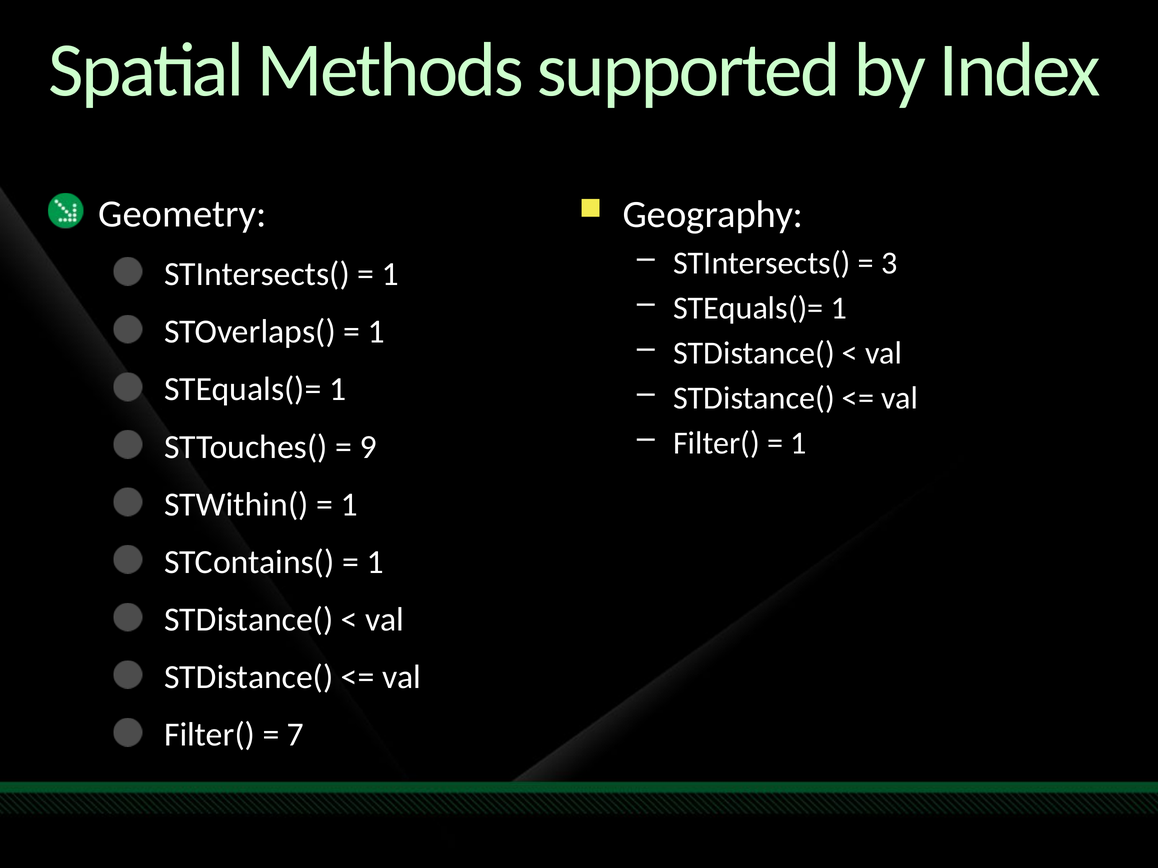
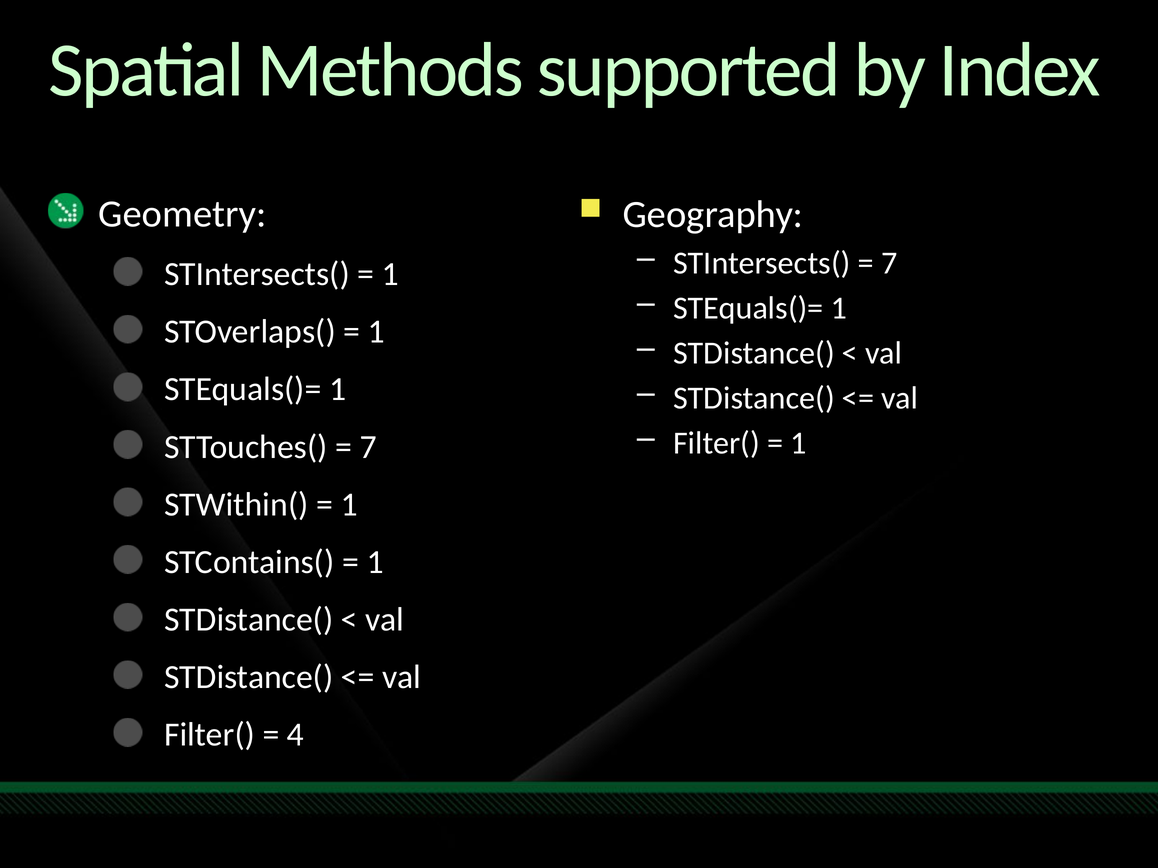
3 at (889, 263): 3 -> 7
9 at (368, 447): 9 -> 7
7: 7 -> 4
